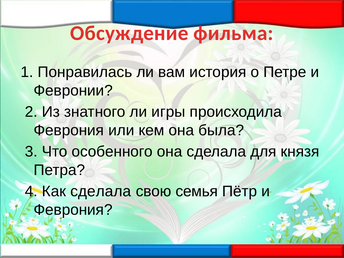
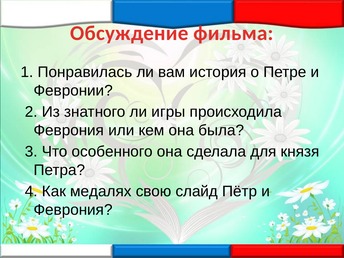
Как сделала: сделала -> медалях
семья: семья -> слайд
